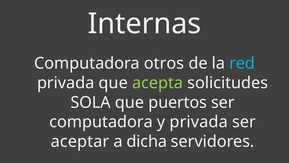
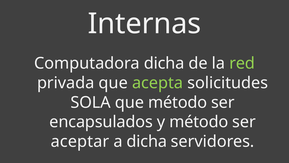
Computadora otros: otros -> dicha
red colour: light blue -> light green
que puertos: puertos -> método
computadora at (101, 122): computadora -> encapsulados
y privada: privada -> método
